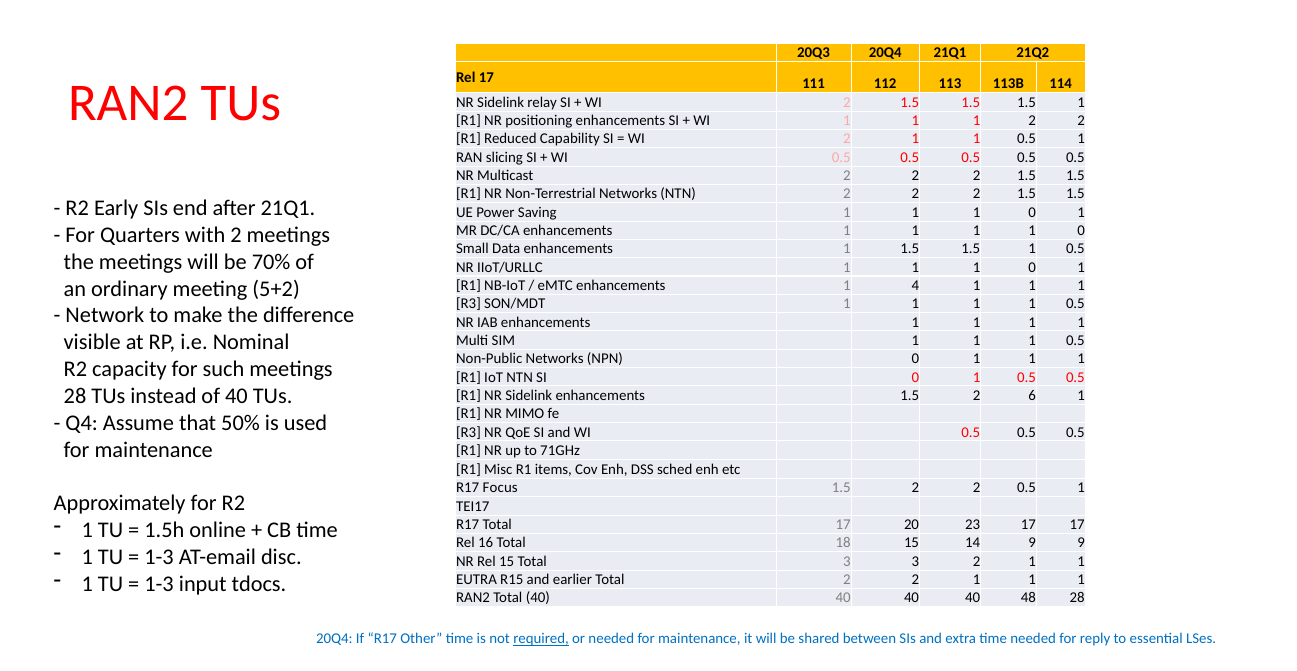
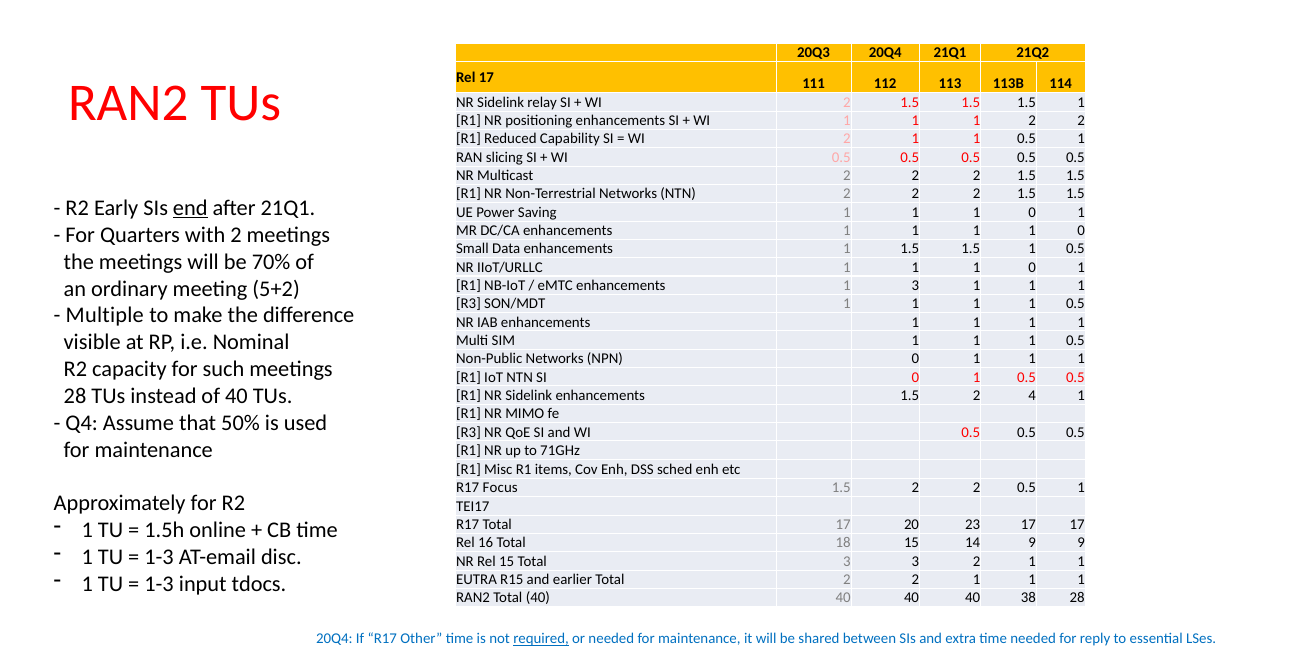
end underline: none -> present
1 4: 4 -> 3
Network: Network -> Multiple
6: 6 -> 4
48: 48 -> 38
